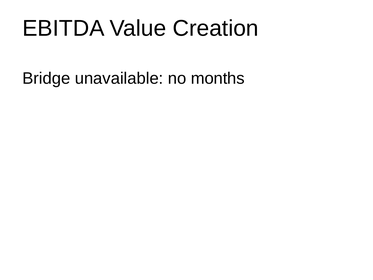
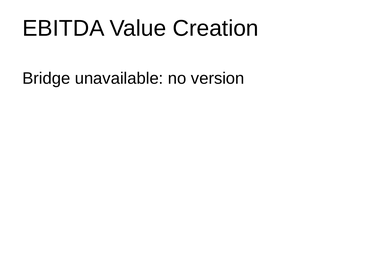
months: months -> version
